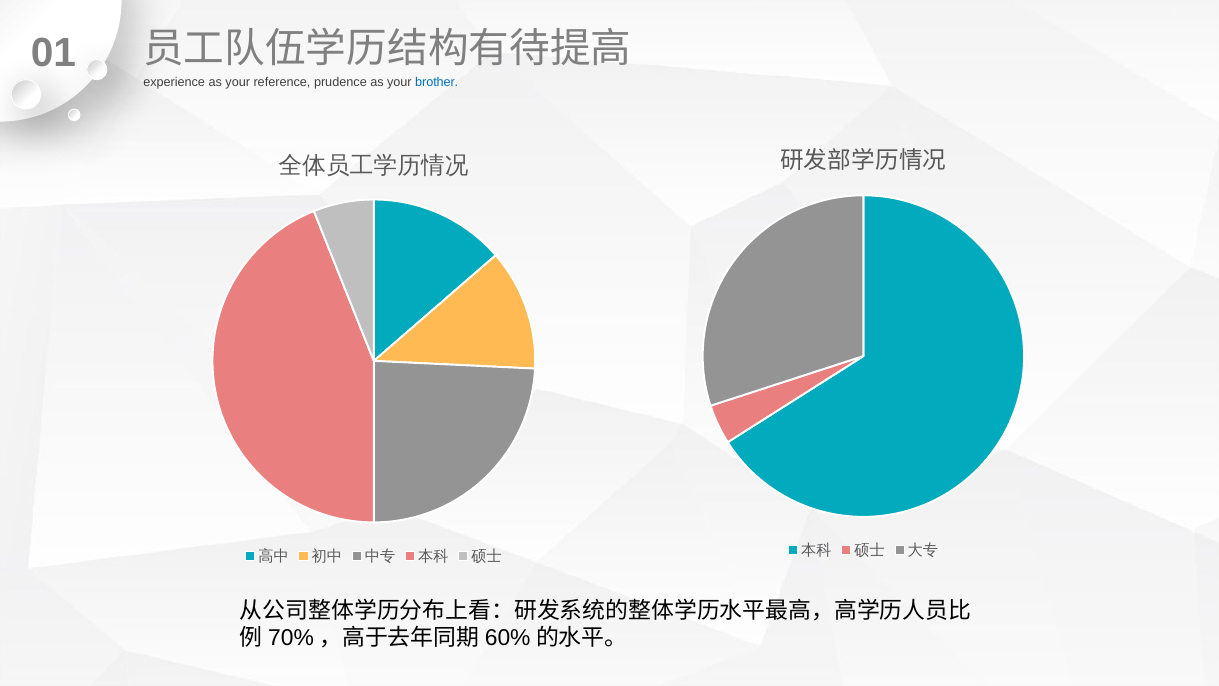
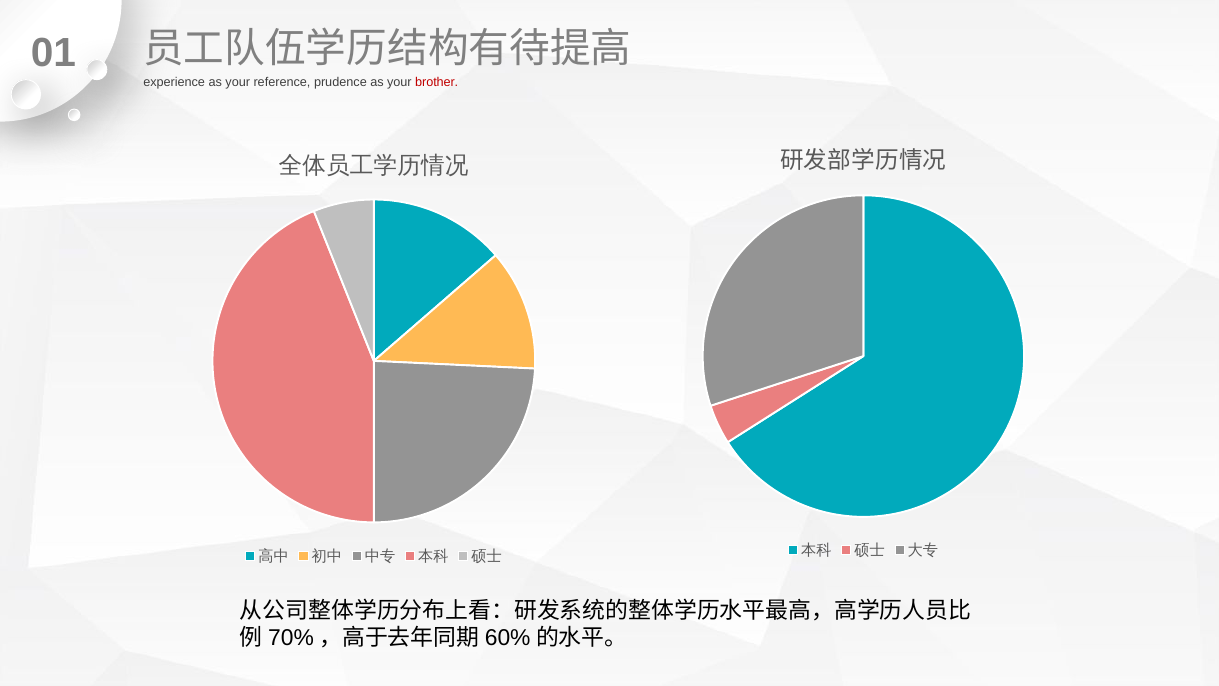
brother colour: blue -> red
